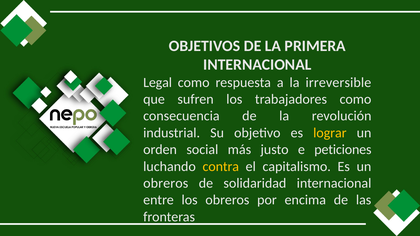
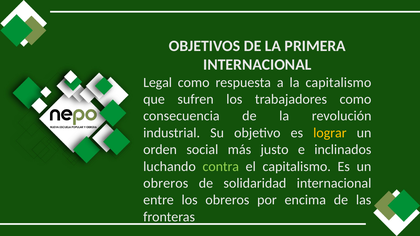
la irreversible: irreversible -> capitalismo
peticiones: peticiones -> inclinados
contra colour: yellow -> light green
